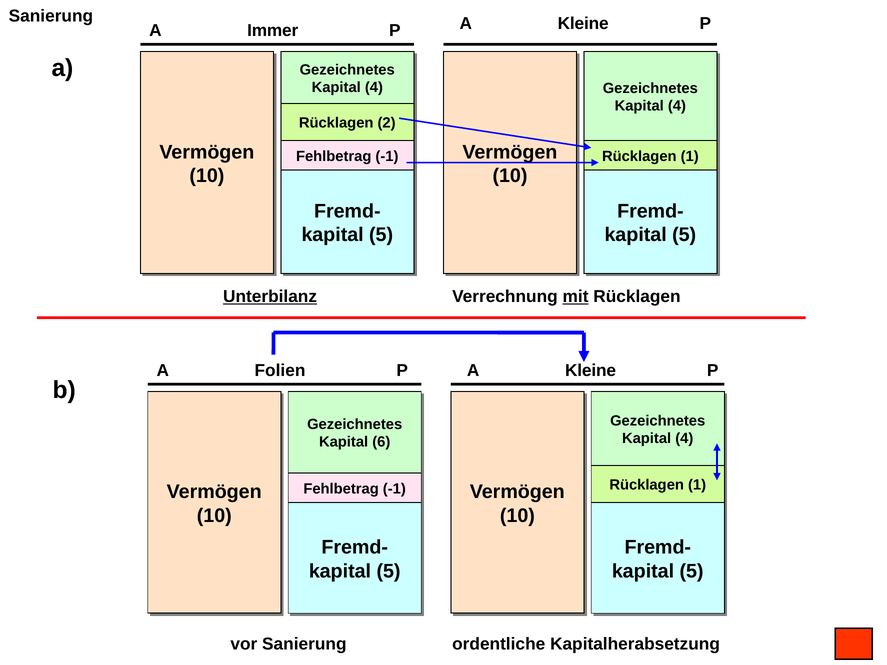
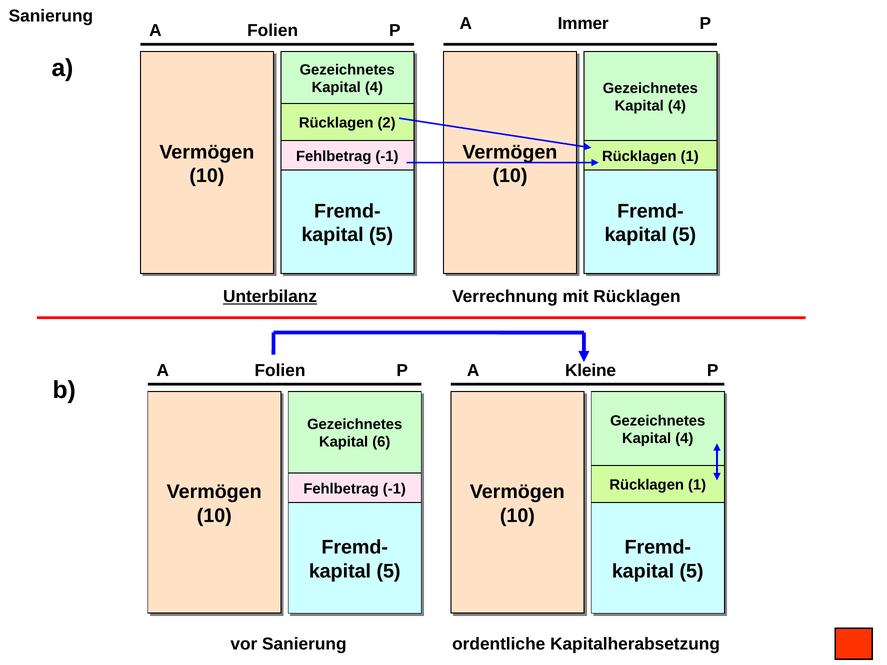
Kleine at (583, 23): Kleine -> Immer
Immer at (273, 31): Immer -> Folien
mit underline: present -> none
